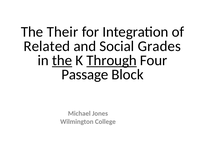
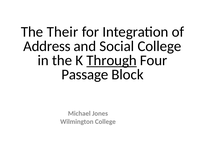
Related: Related -> Address
Social Grades: Grades -> College
the at (62, 60) underline: present -> none
